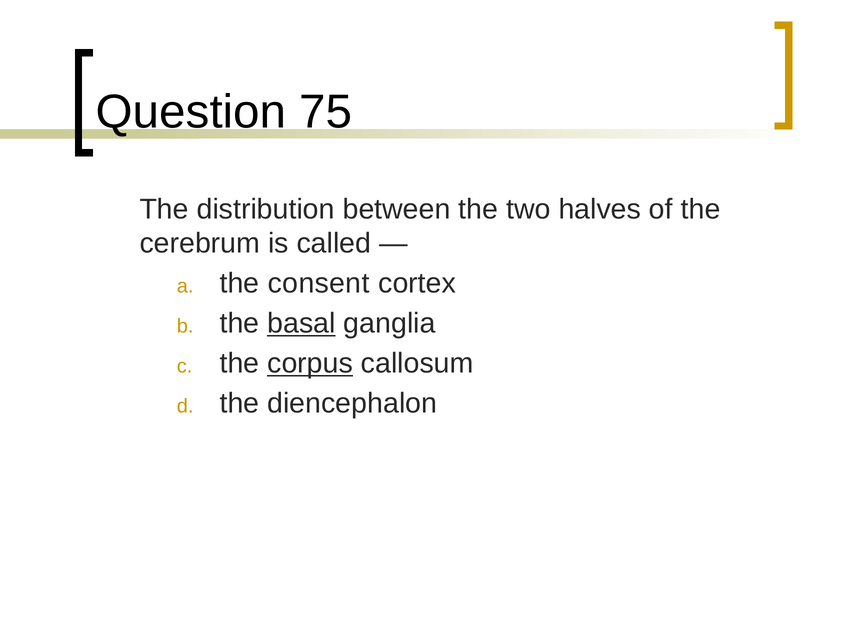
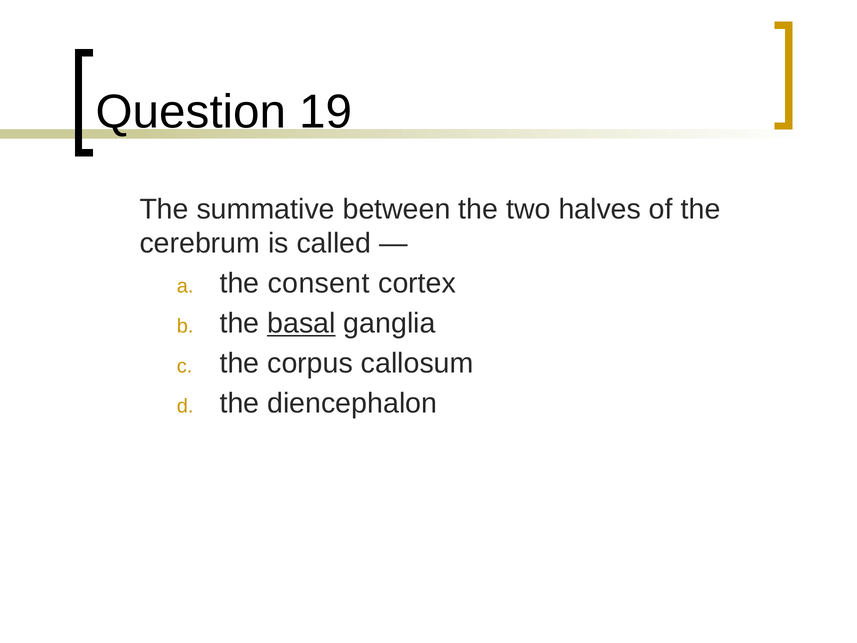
75: 75 -> 19
distribution: distribution -> summative
corpus underline: present -> none
